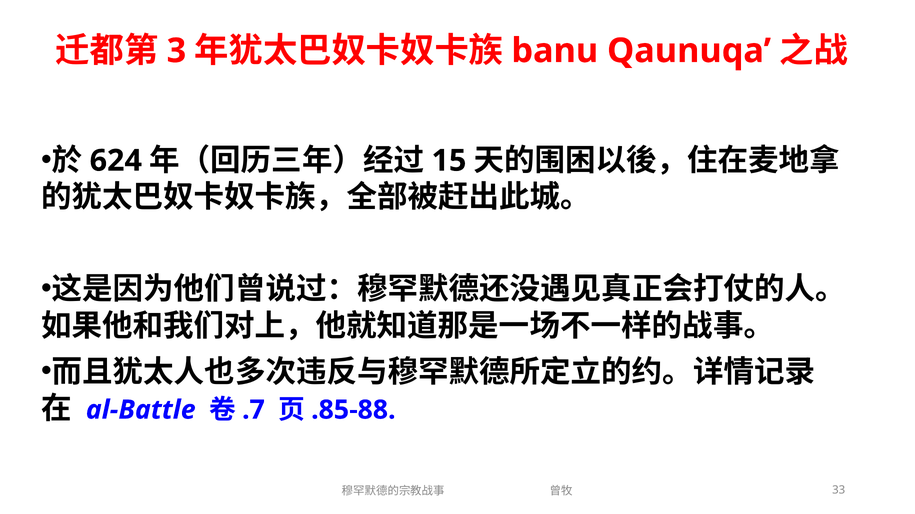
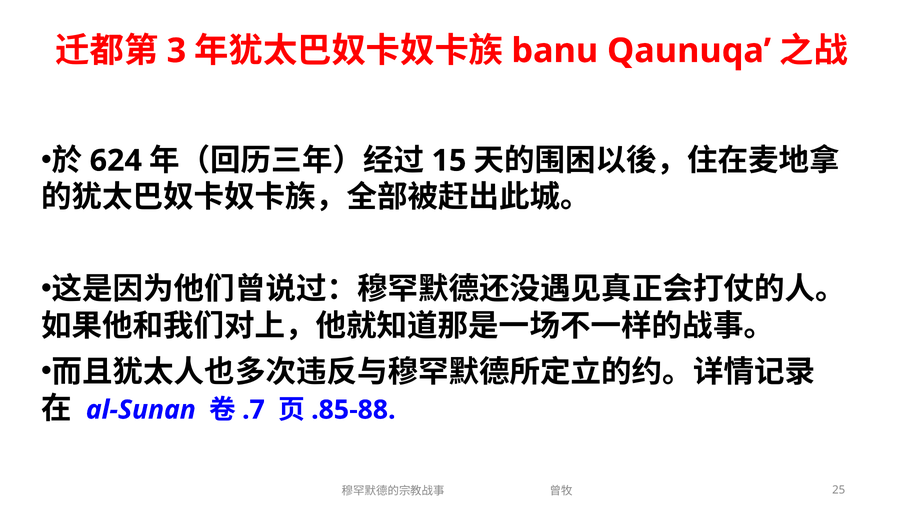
al-Battle: al-Battle -> al-Sunan
33: 33 -> 25
